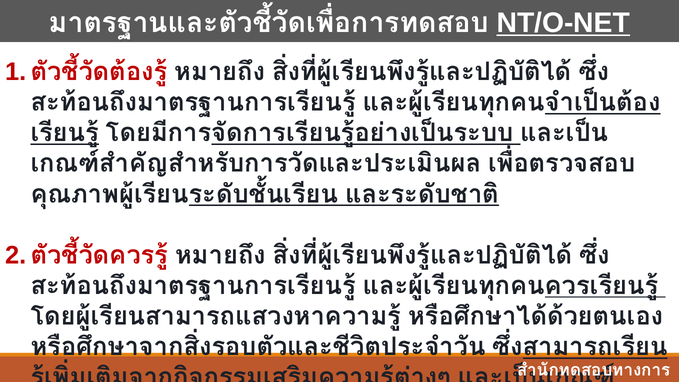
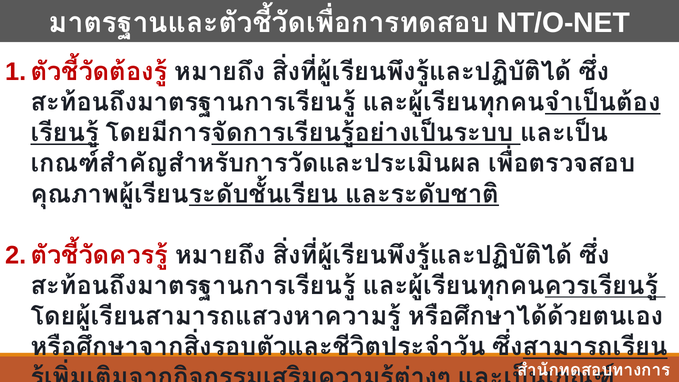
NT/O-NET underline: present -> none
